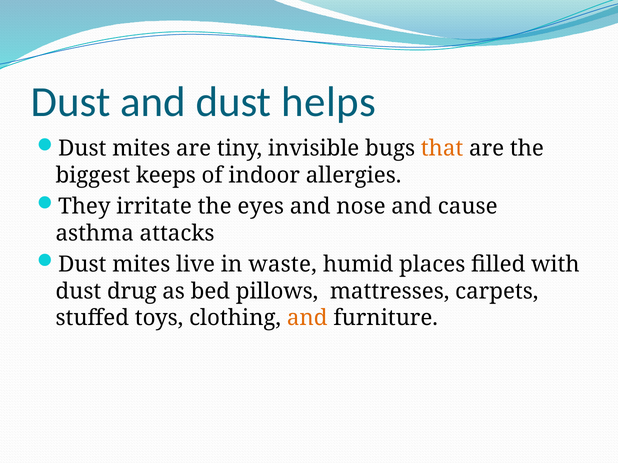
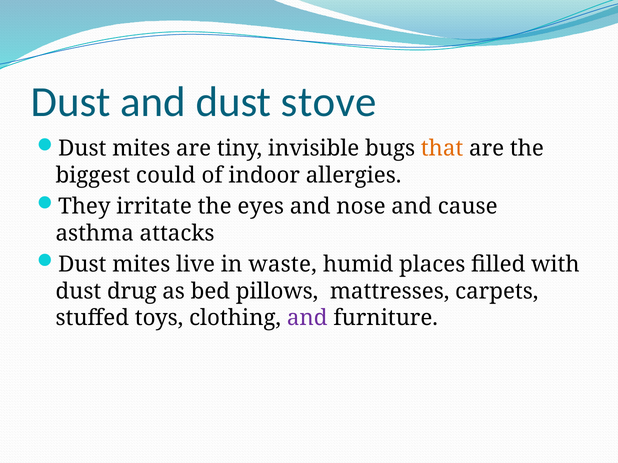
helps: helps -> stove
keeps: keeps -> could
and at (307, 318) colour: orange -> purple
